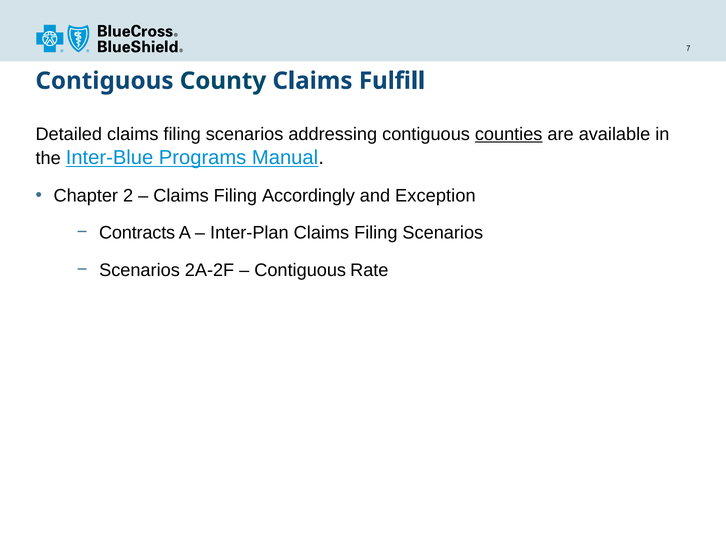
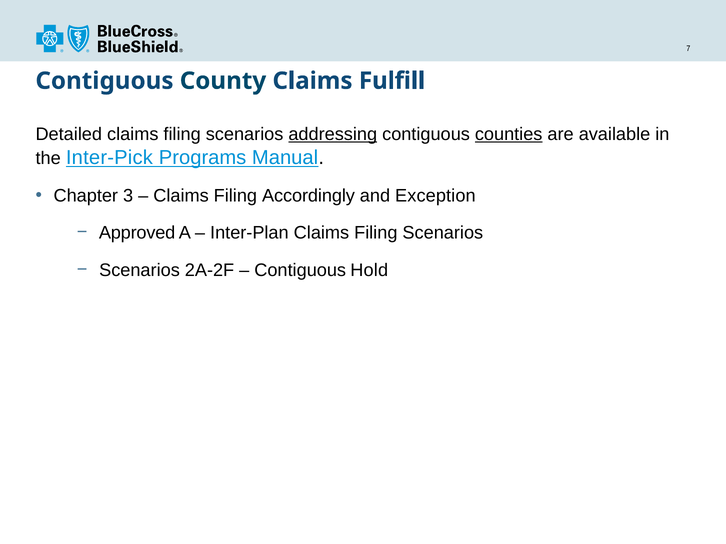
addressing underline: none -> present
Inter-Blue: Inter-Blue -> Inter-Pick
2: 2 -> 3
Contracts: Contracts -> Approved
Rate: Rate -> Hold
